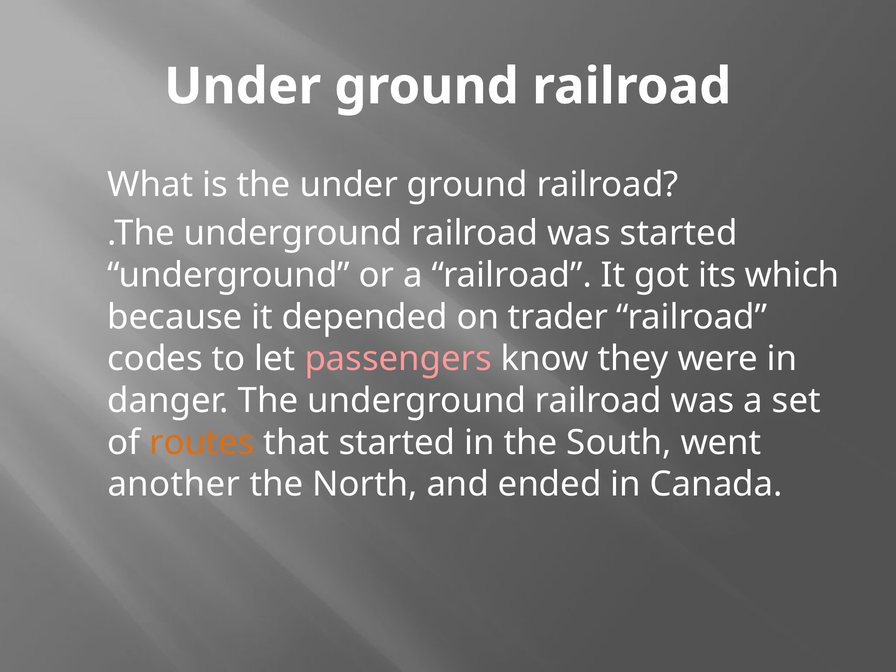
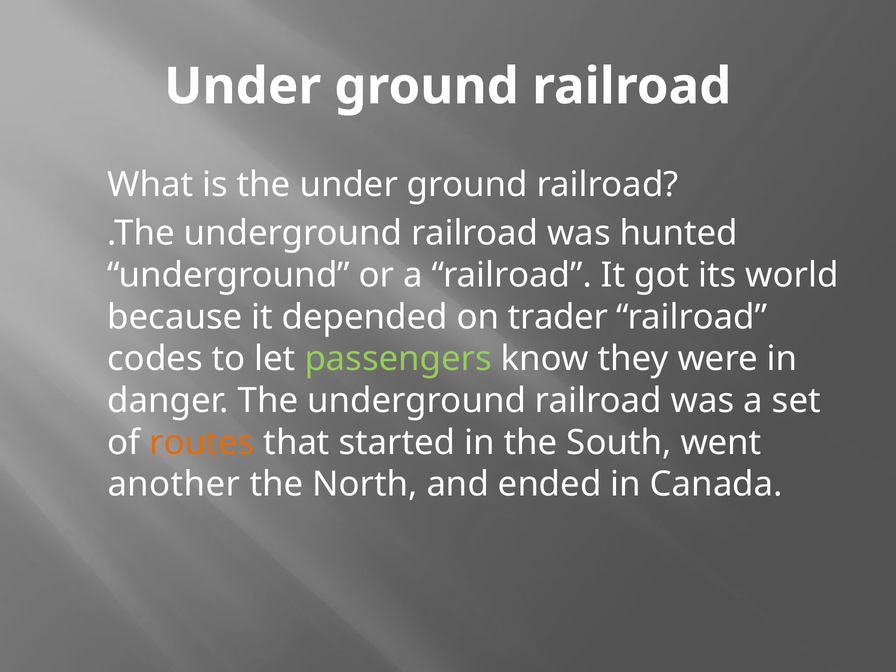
was started: started -> hunted
which: which -> world
passengers colour: pink -> light green
